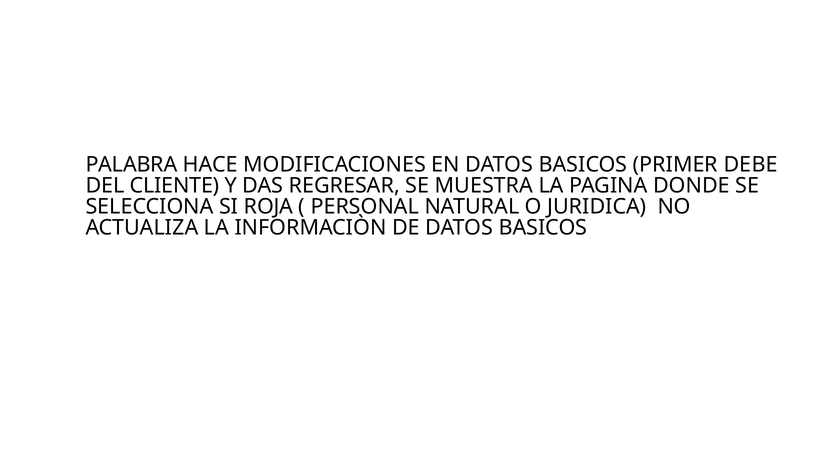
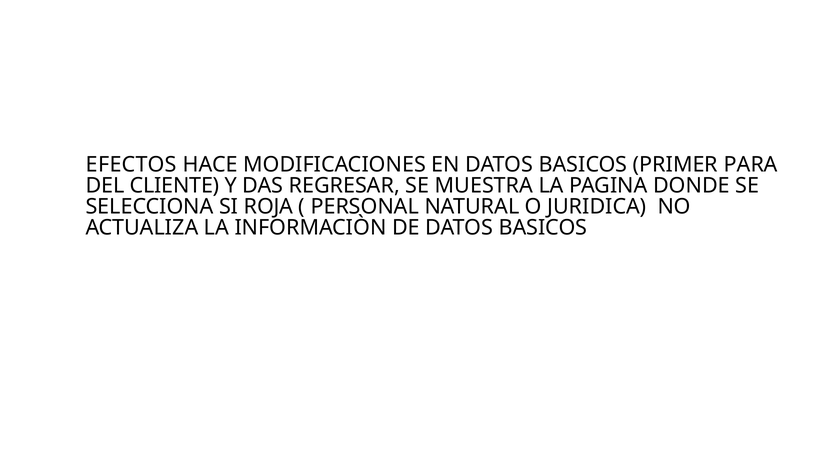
PALABRA: PALABRA -> EFECTOS
DEBE: DEBE -> PARA
